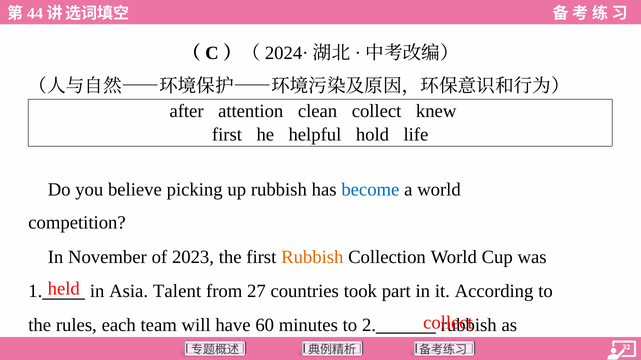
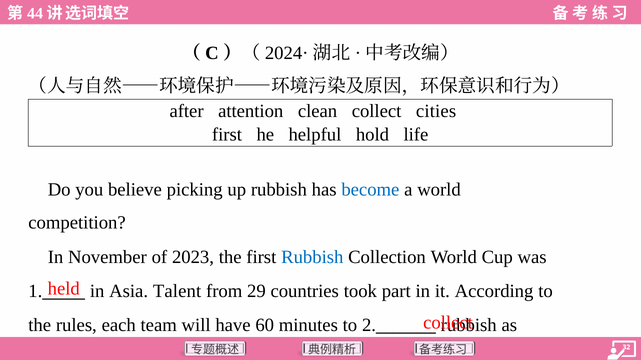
knew: knew -> cities
Rubbish at (312, 257) colour: orange -> blue
27: 27 -> 29
